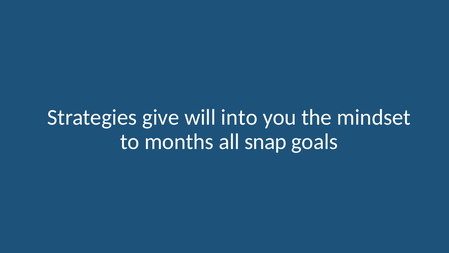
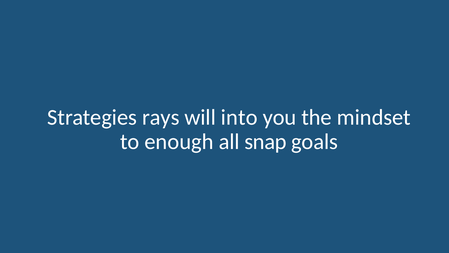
give: give -> rays
months: months -> enough
